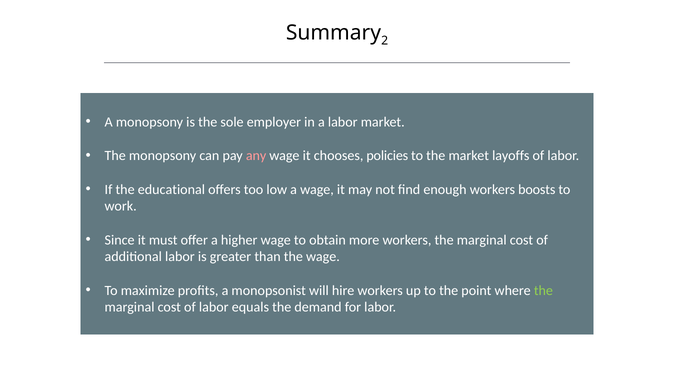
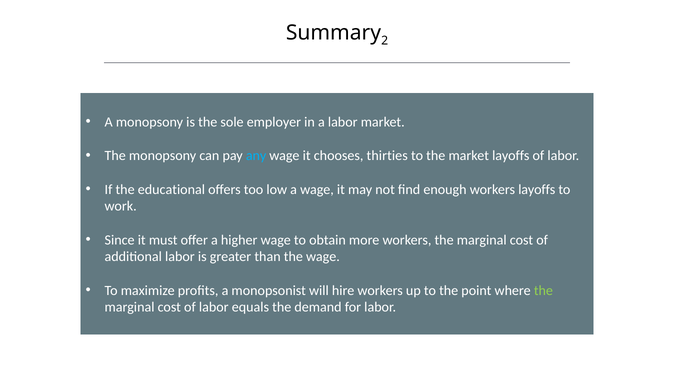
any colour: pink -> light blue
policies: policies -> thirties
workers boosts: boosts -> layoffs
